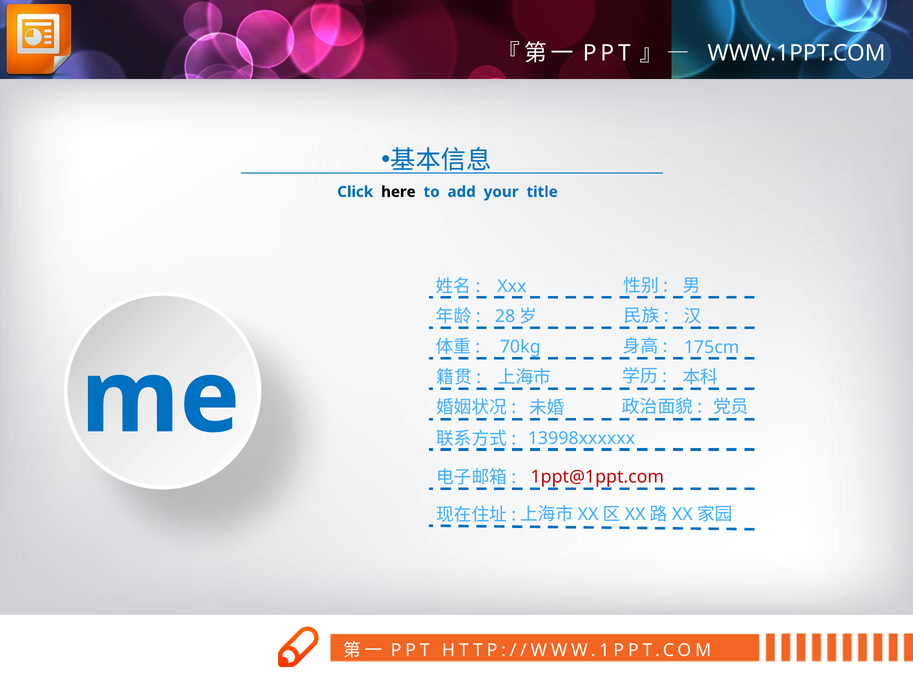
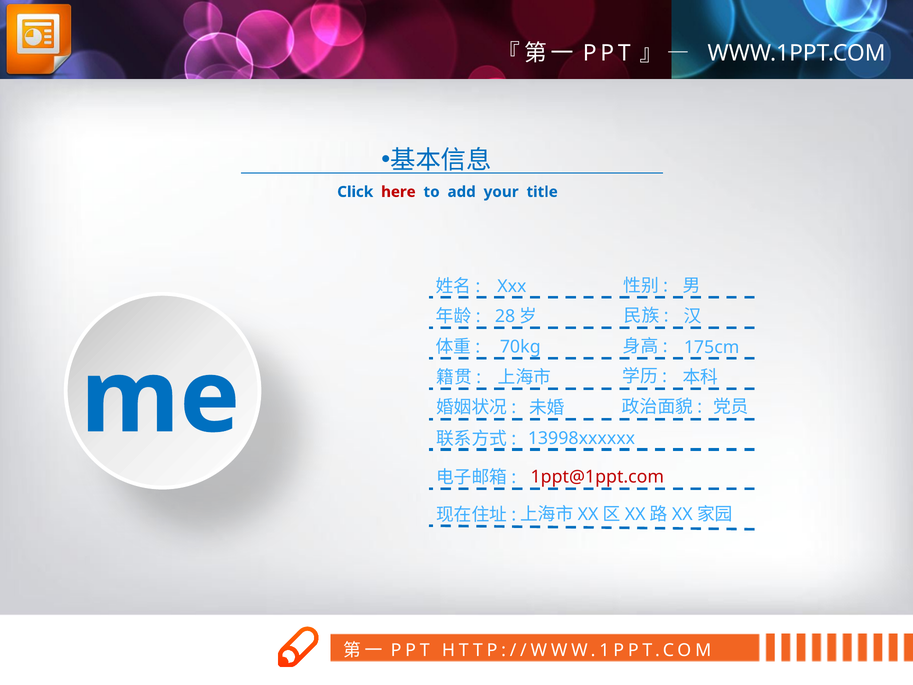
here colour: black -> red
